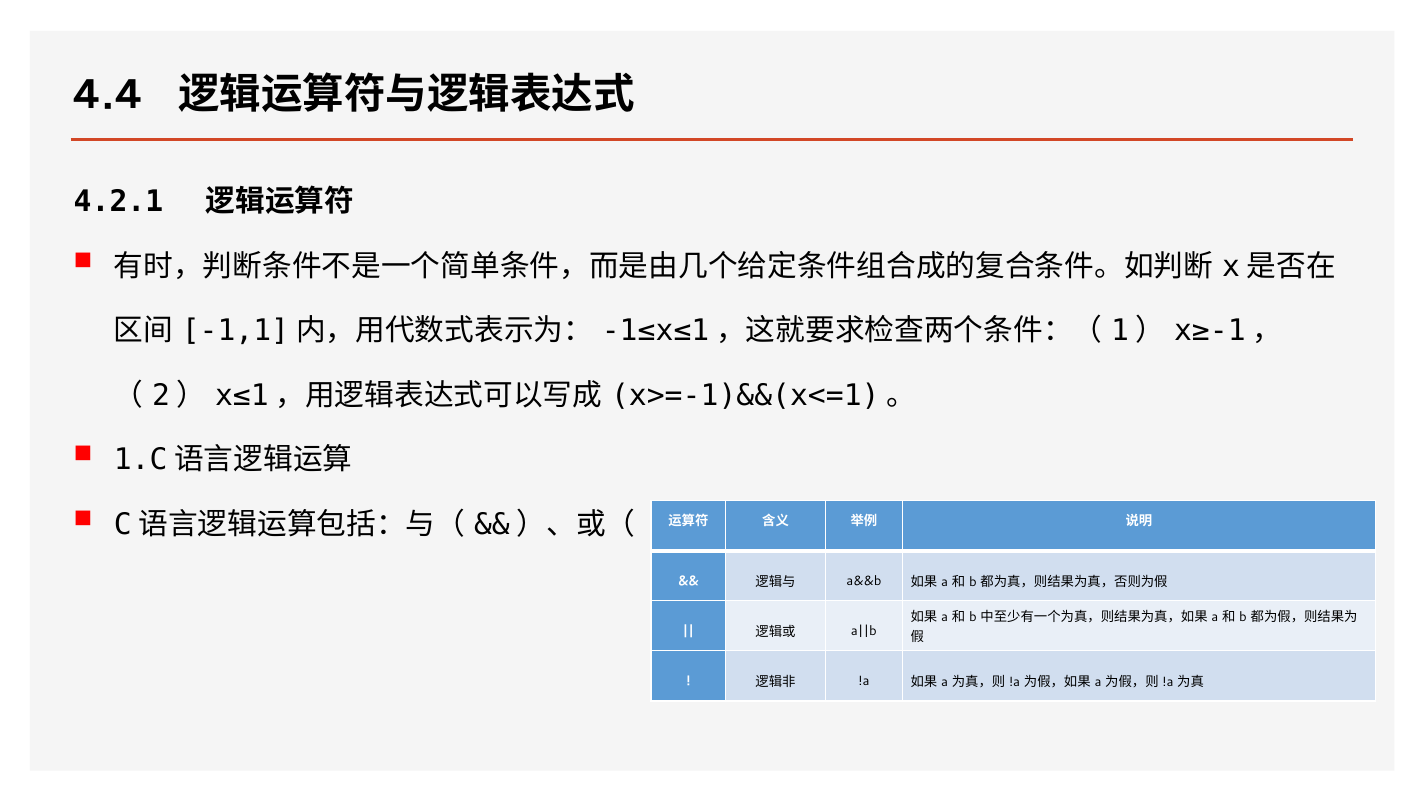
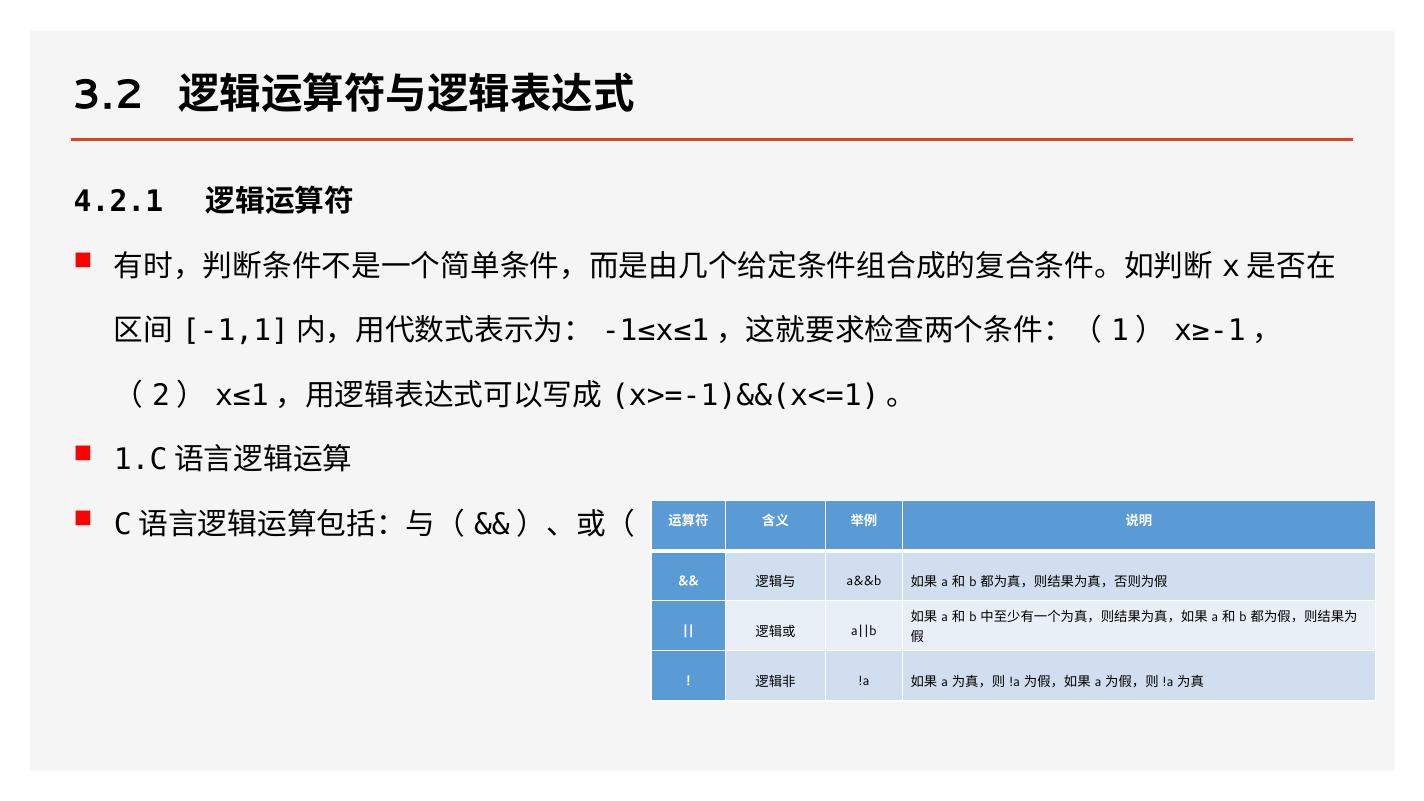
4.4: 4.4 -> 3.2
